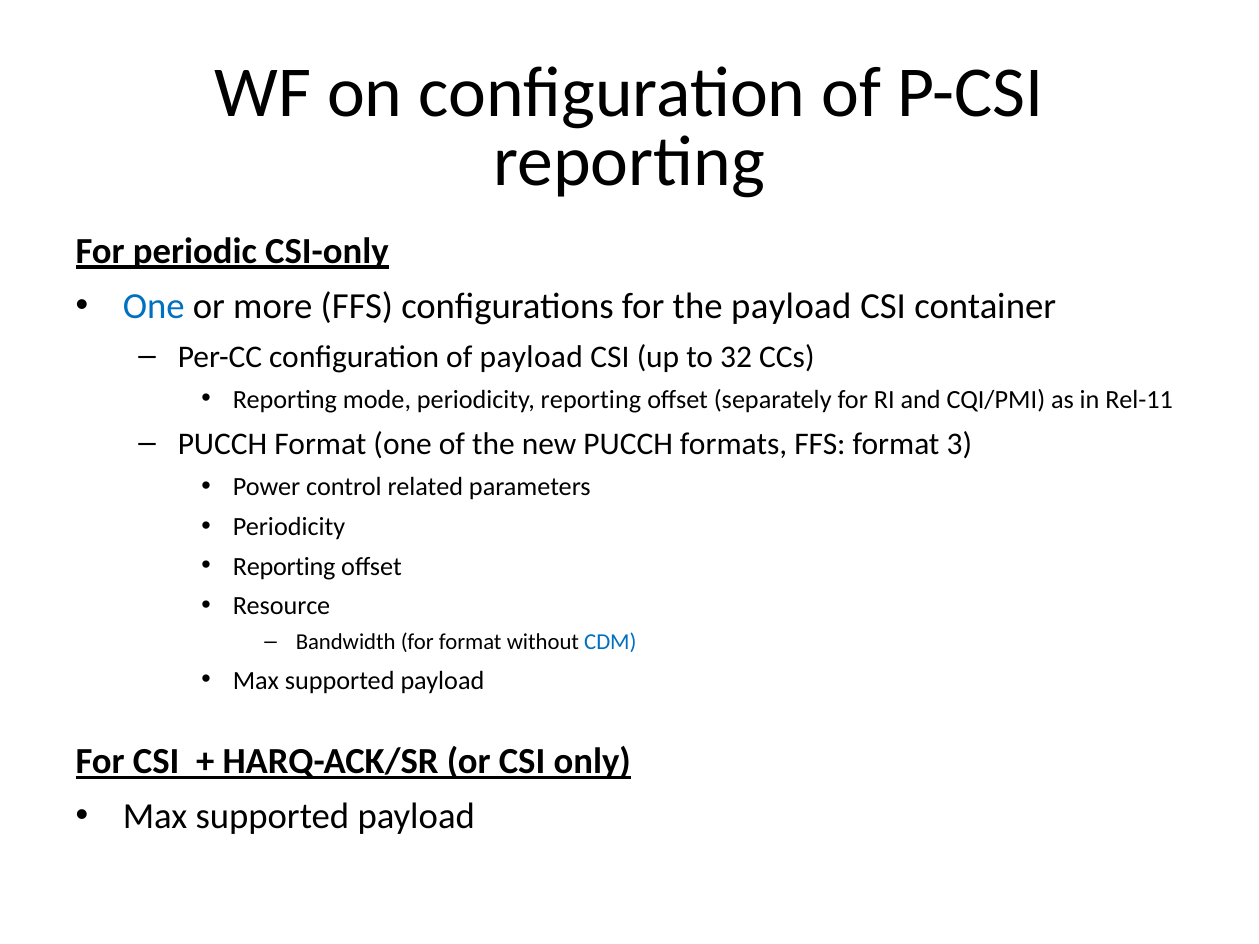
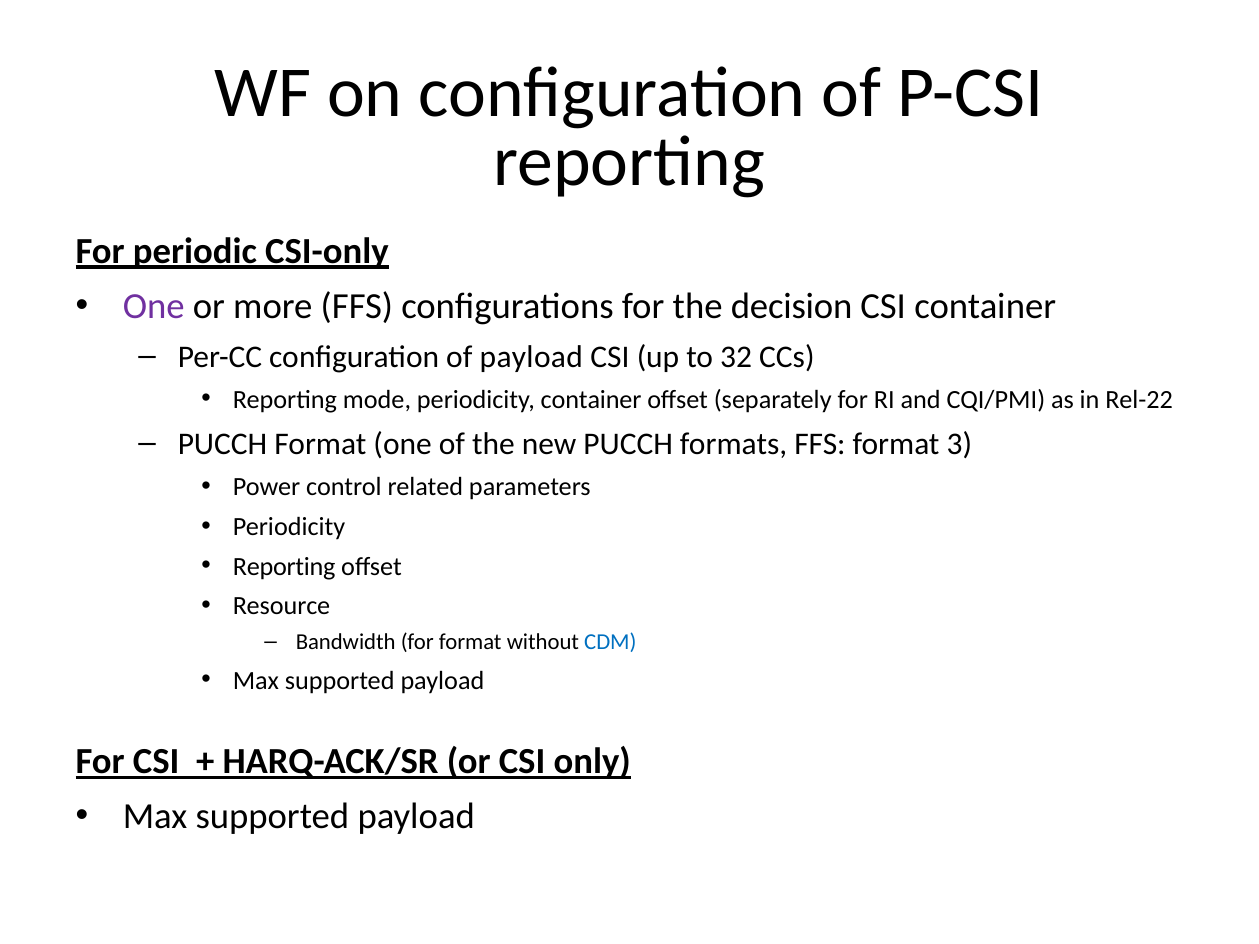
One at (154, 306) colour: blue -> purple
the payload: payload -> decision
periodicity reporting: reporting -> container
Rel-11: Rel-11 -> Rel-22
